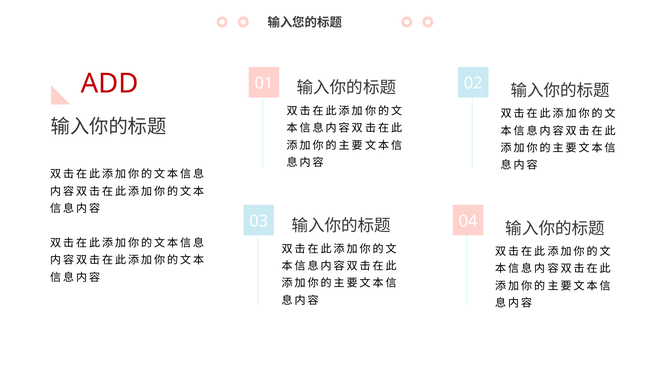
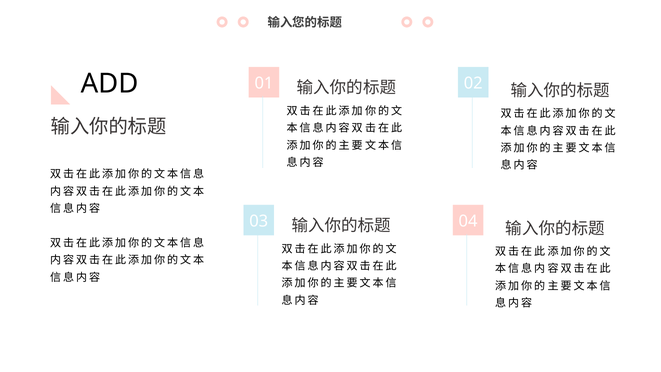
ADD colour: red -> black
